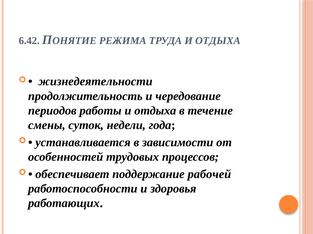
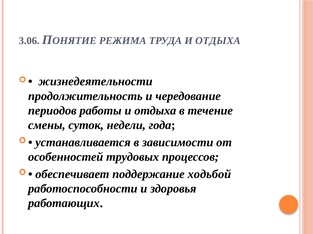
6.42: 6.42 -> 3.06
рабочей: рабочей -> ходьбой
